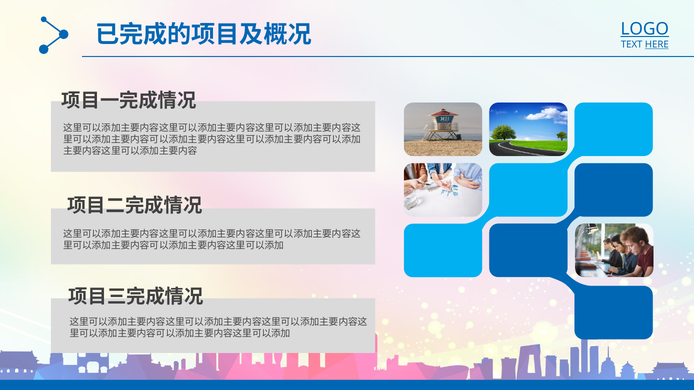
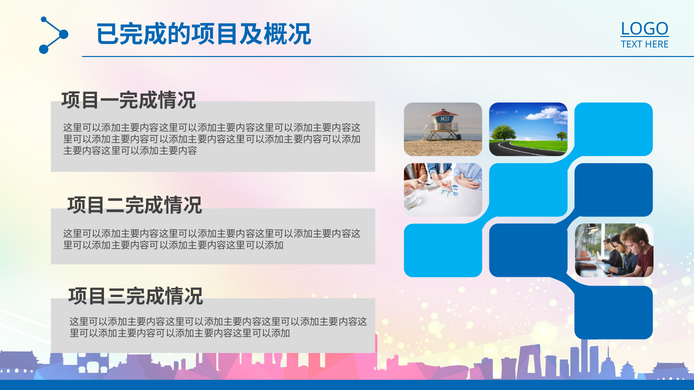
HERE underline: present -> none
